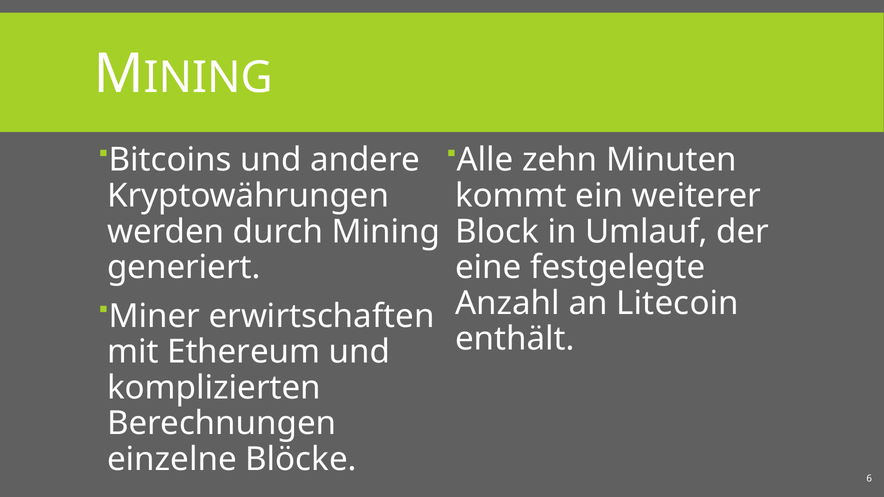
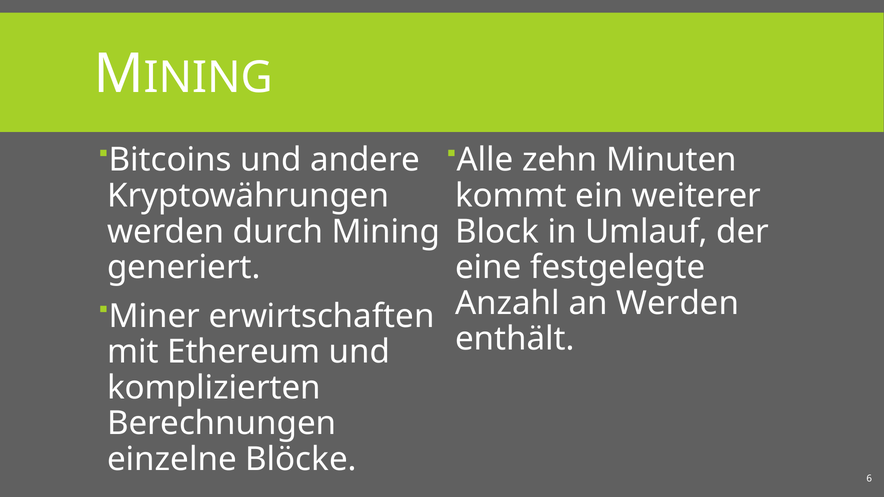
an Litecoin: Litecoin -> Werden
